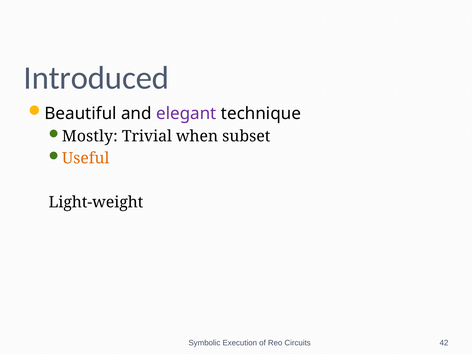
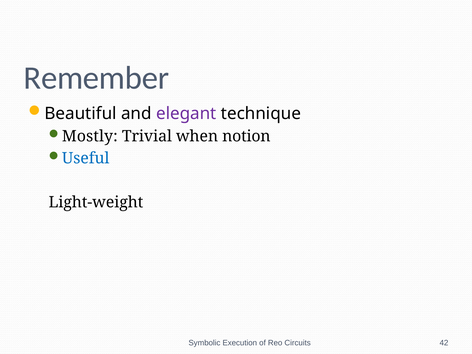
Introduced: Introduced -> Remember
subset: subset -> notion
Useful colour: orange -> blue
